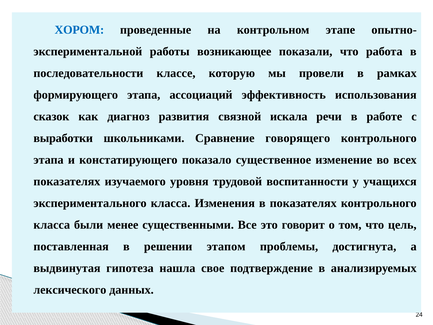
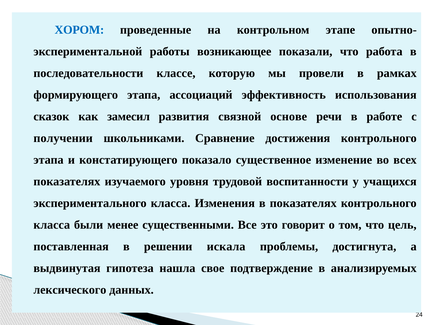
диагноз: диагноз -> замесил
искала: искала -> основе
выработки: выработки -> получении
говорящего: говорящего -> достижения
этапом: этапом -> искала
